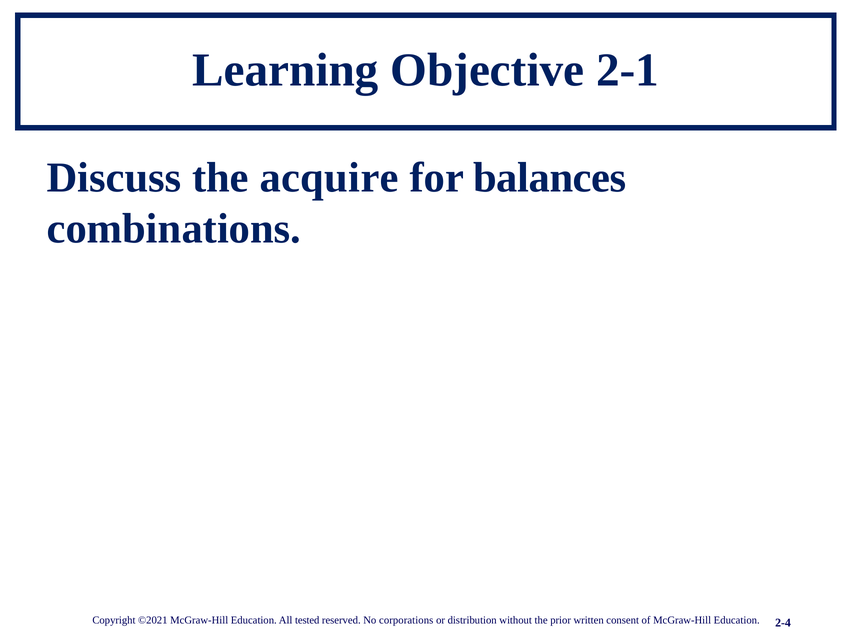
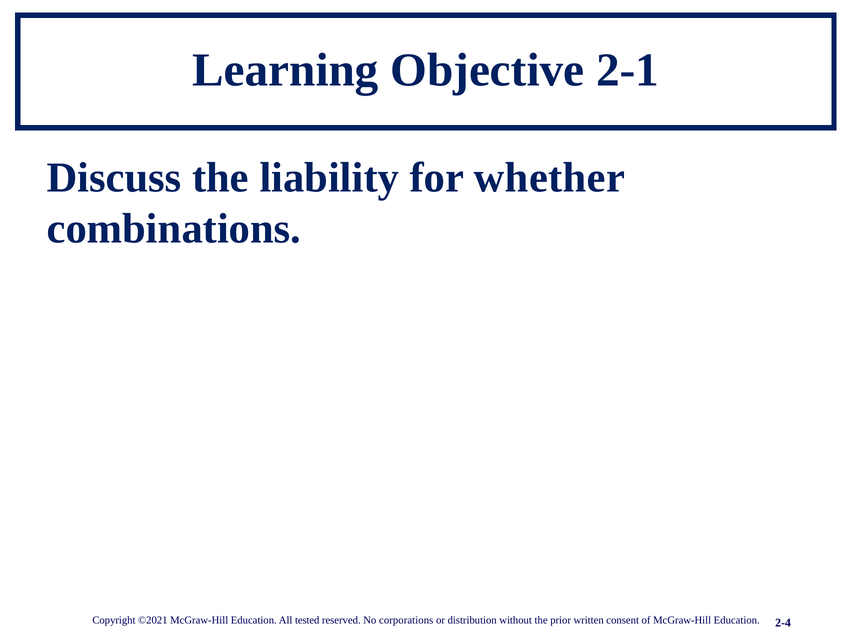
acquire: acquire -> liability
balances: balances -> whether
